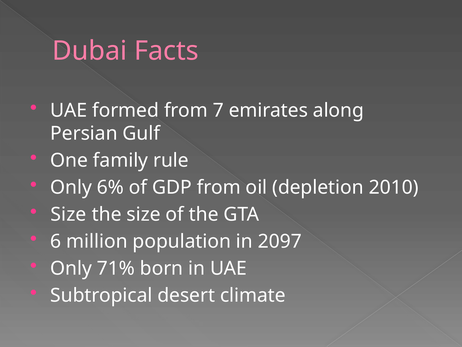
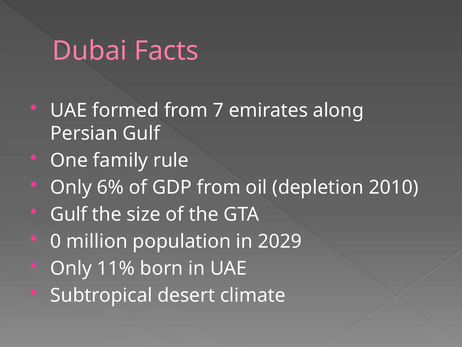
Size at (69, 214): Size -> Gulf
6: 6 -> 0
2097: 2097 -> 2029
71%: 71% -> 11%
